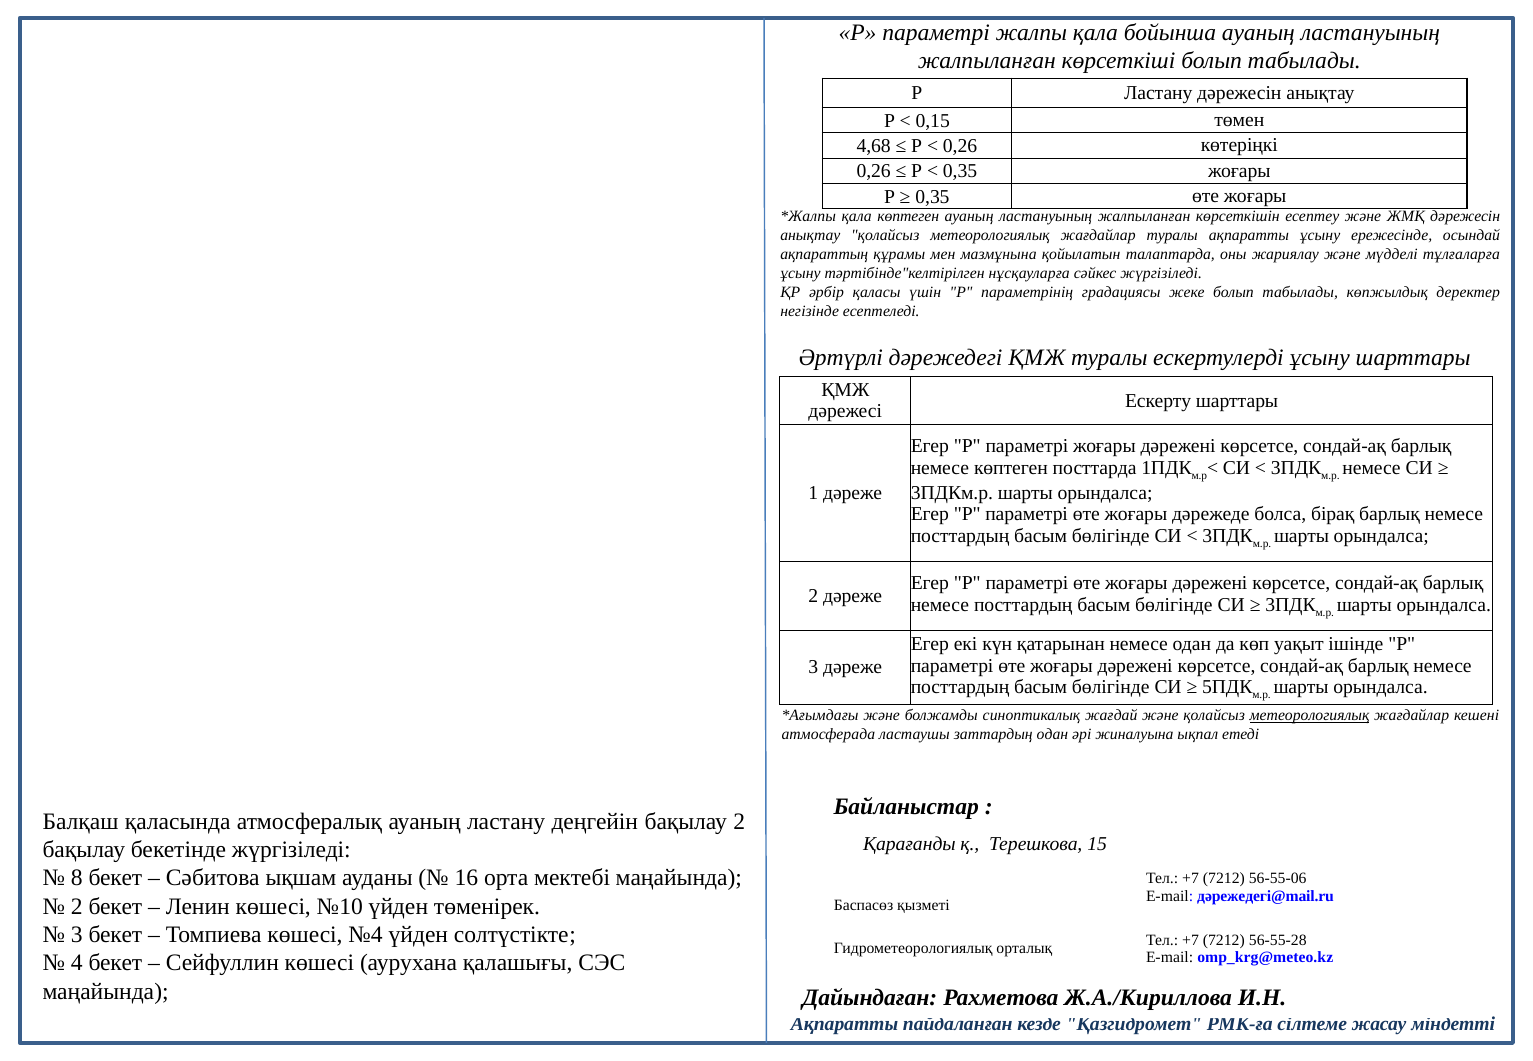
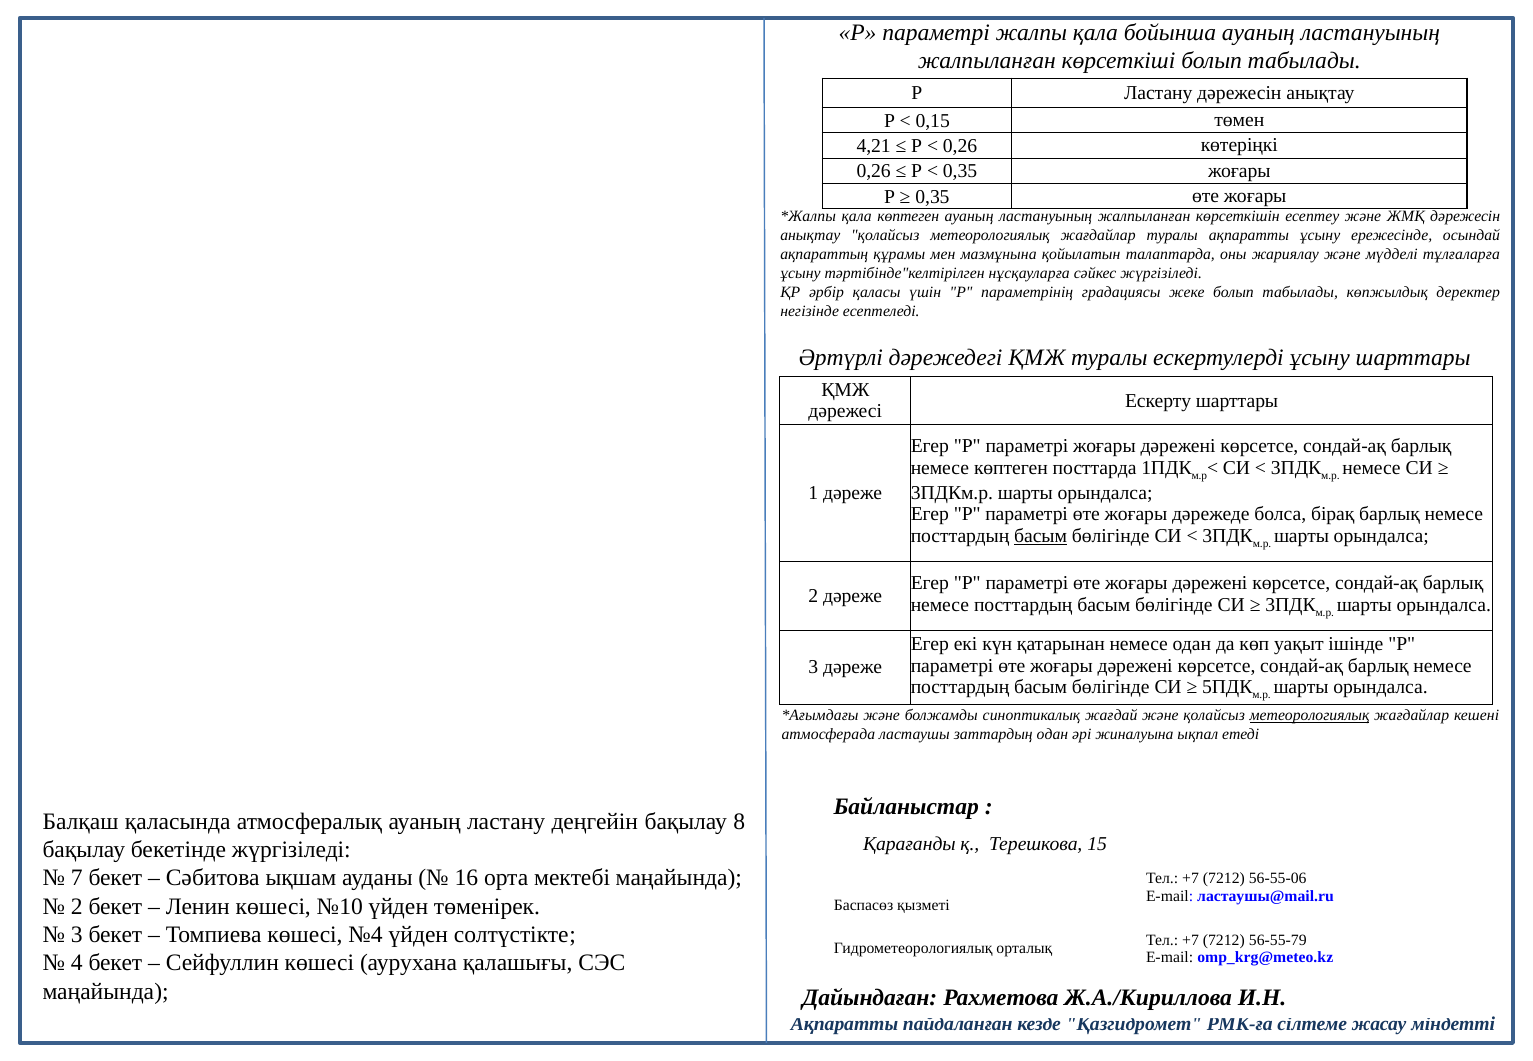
4,68: 4,68 -> 4,21
басым at (1041, 536) underline: none -> present
бақылау 2: 2 -> 8
8: 8 -> 7
дәрежедегі@mail.ru: дәрежедегі@mail.ru -> ластаушы@mail.ru
56-55-28: 56-55-28 -> 56-55-79
